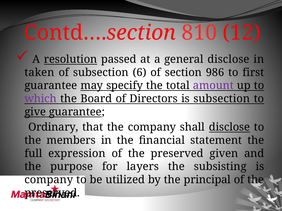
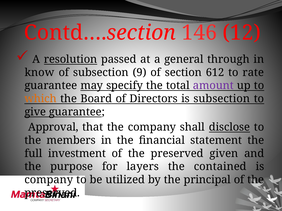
810: 810 -> 146
general disclose: disclose -> through
taken: taken -> know
6: 6 -> 9
986: 986 -> 612
first: first -> rate
which colour: purple -> orange
Ordinary: Ordinary -> Approval
expression: expression -> investment
subsisting: subsisting -> contained
